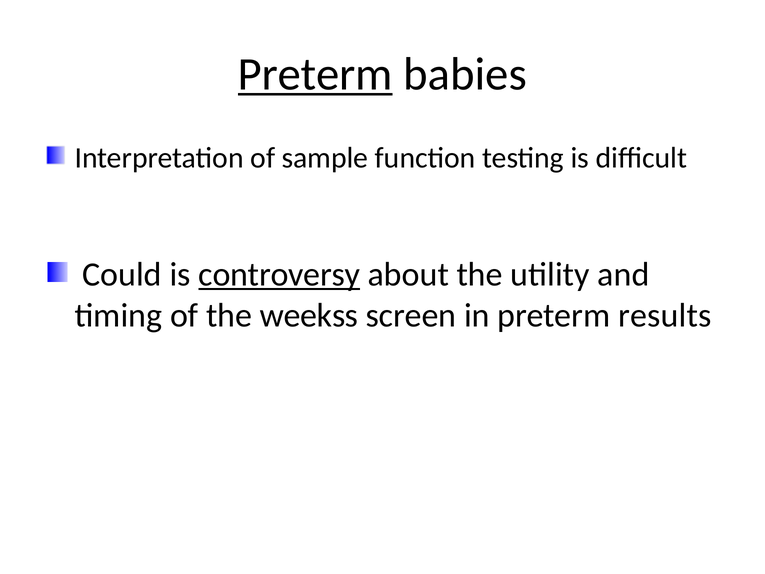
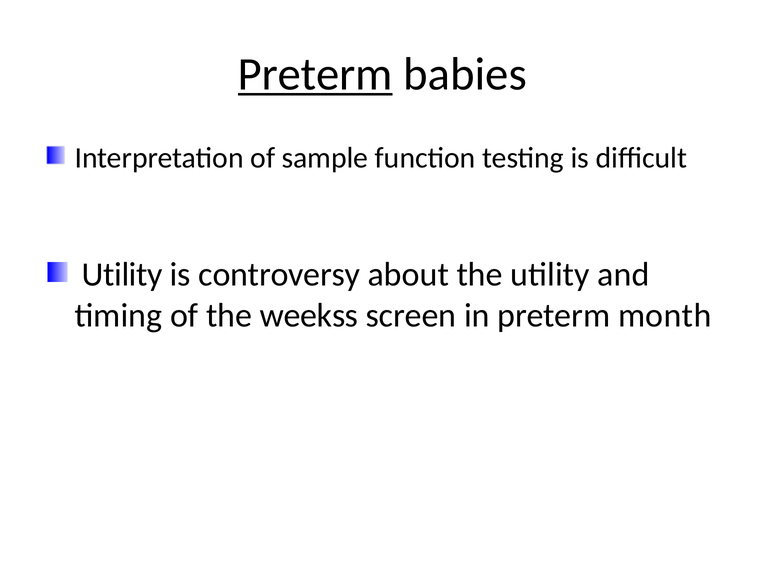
Could at (122, 274): Could -> Utility
controversy underline: present -> none
results: results -> month
